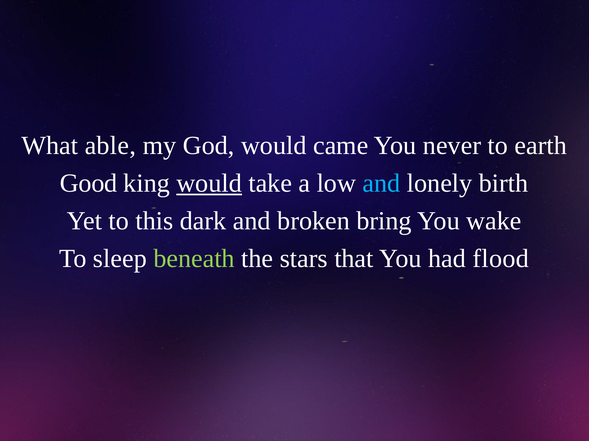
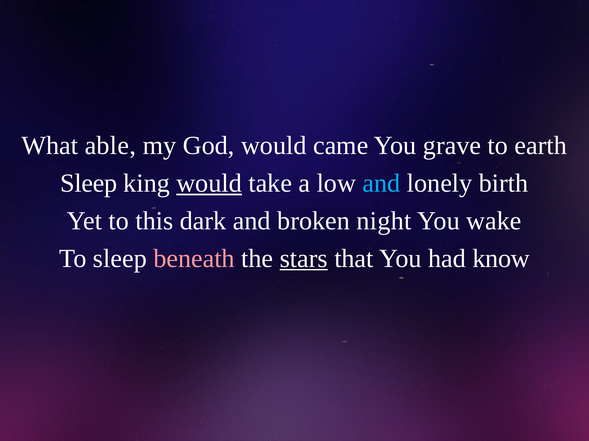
never: never -> grave
Good at (89, 183): Good -> Sleep
bring: bring -> night
beneath colour: light green -> pink
stars underline: none -> present
flood: flood -> know
